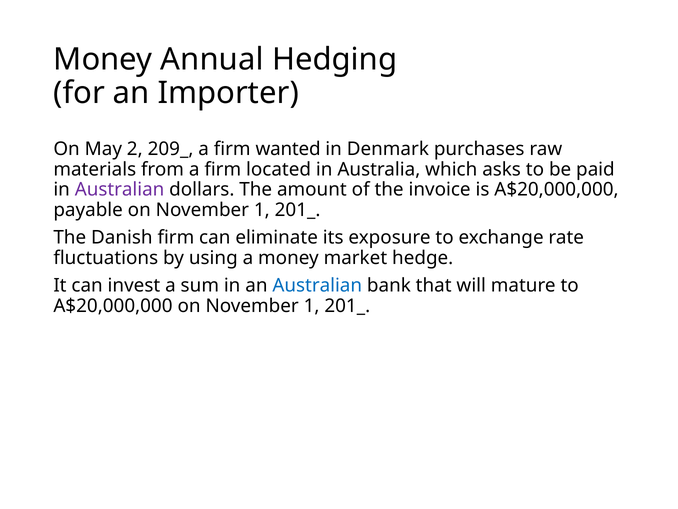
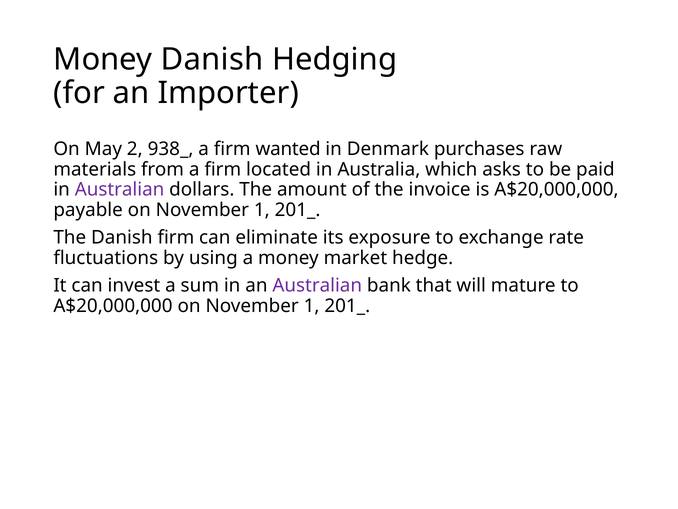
Money Annual: Annual -> Danish
209_: 209_ -> 938_
Australian at (317, 285) colour: blue -> purple
